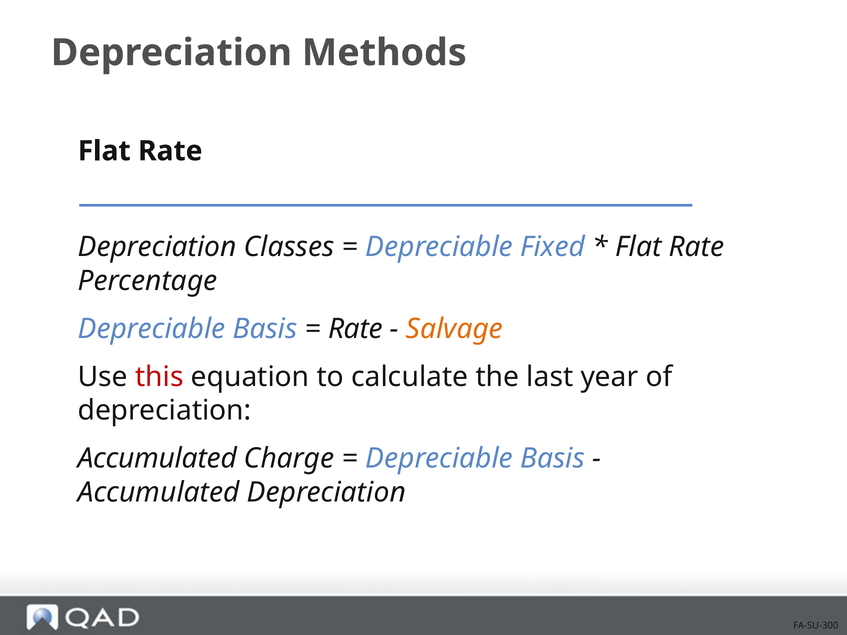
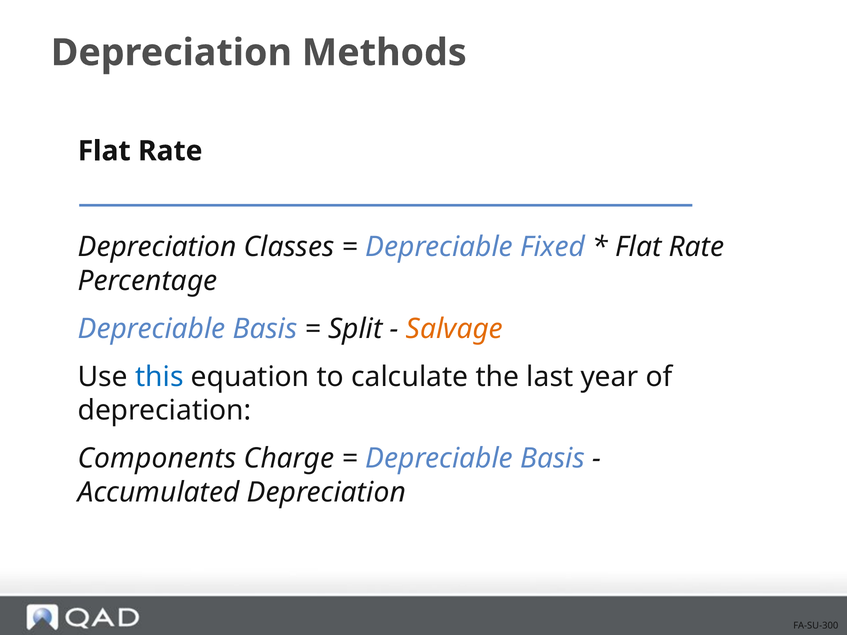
Rate at (355, 329): Rate -> Split
this colour: red -> blue
Accumulated at (157, 459): Accumulated -> Components
